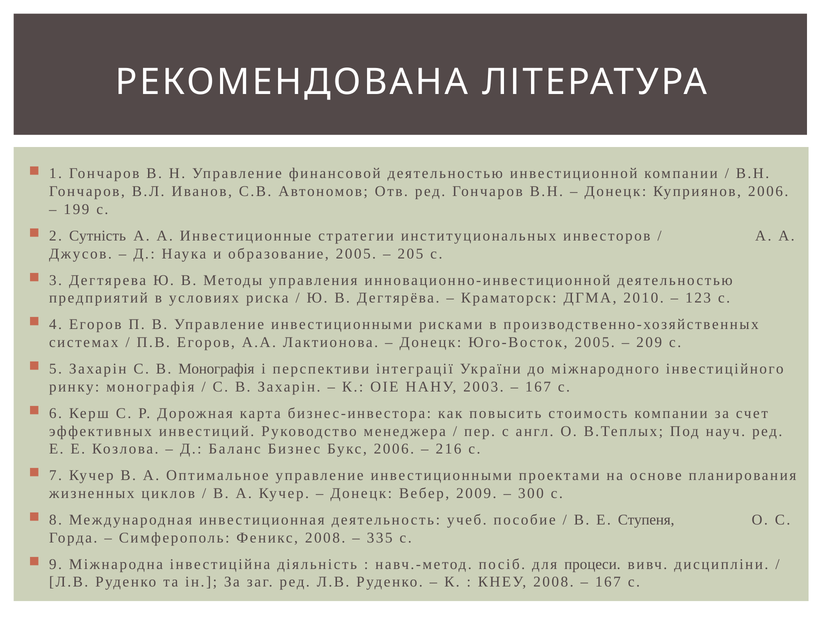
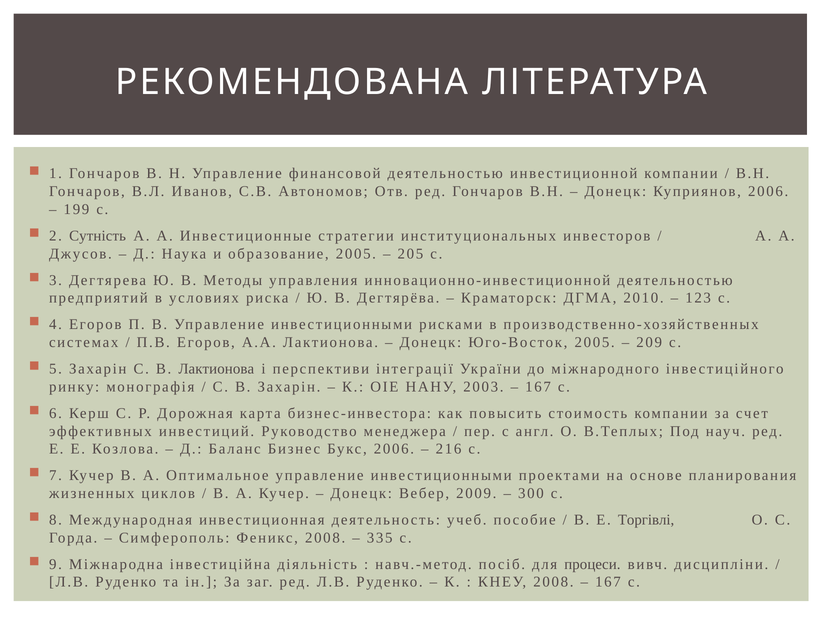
В Монографія: Монографія -> Лактионова
Ступеня: Ступеня -> Торгівлі
